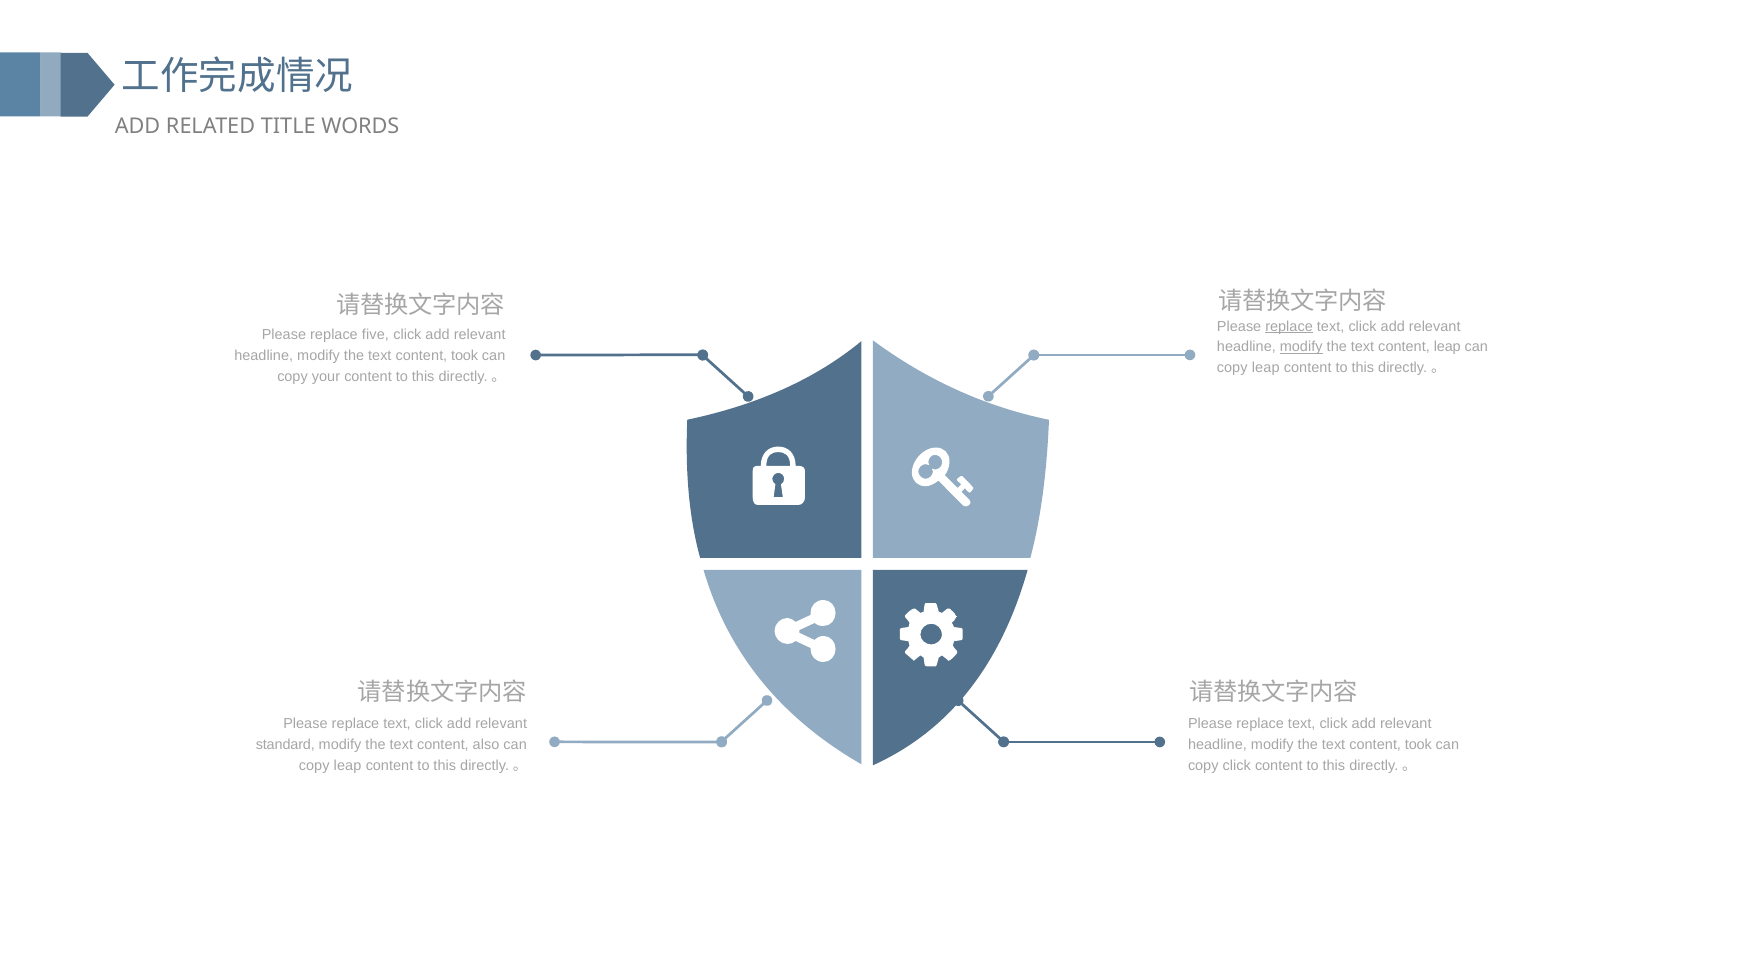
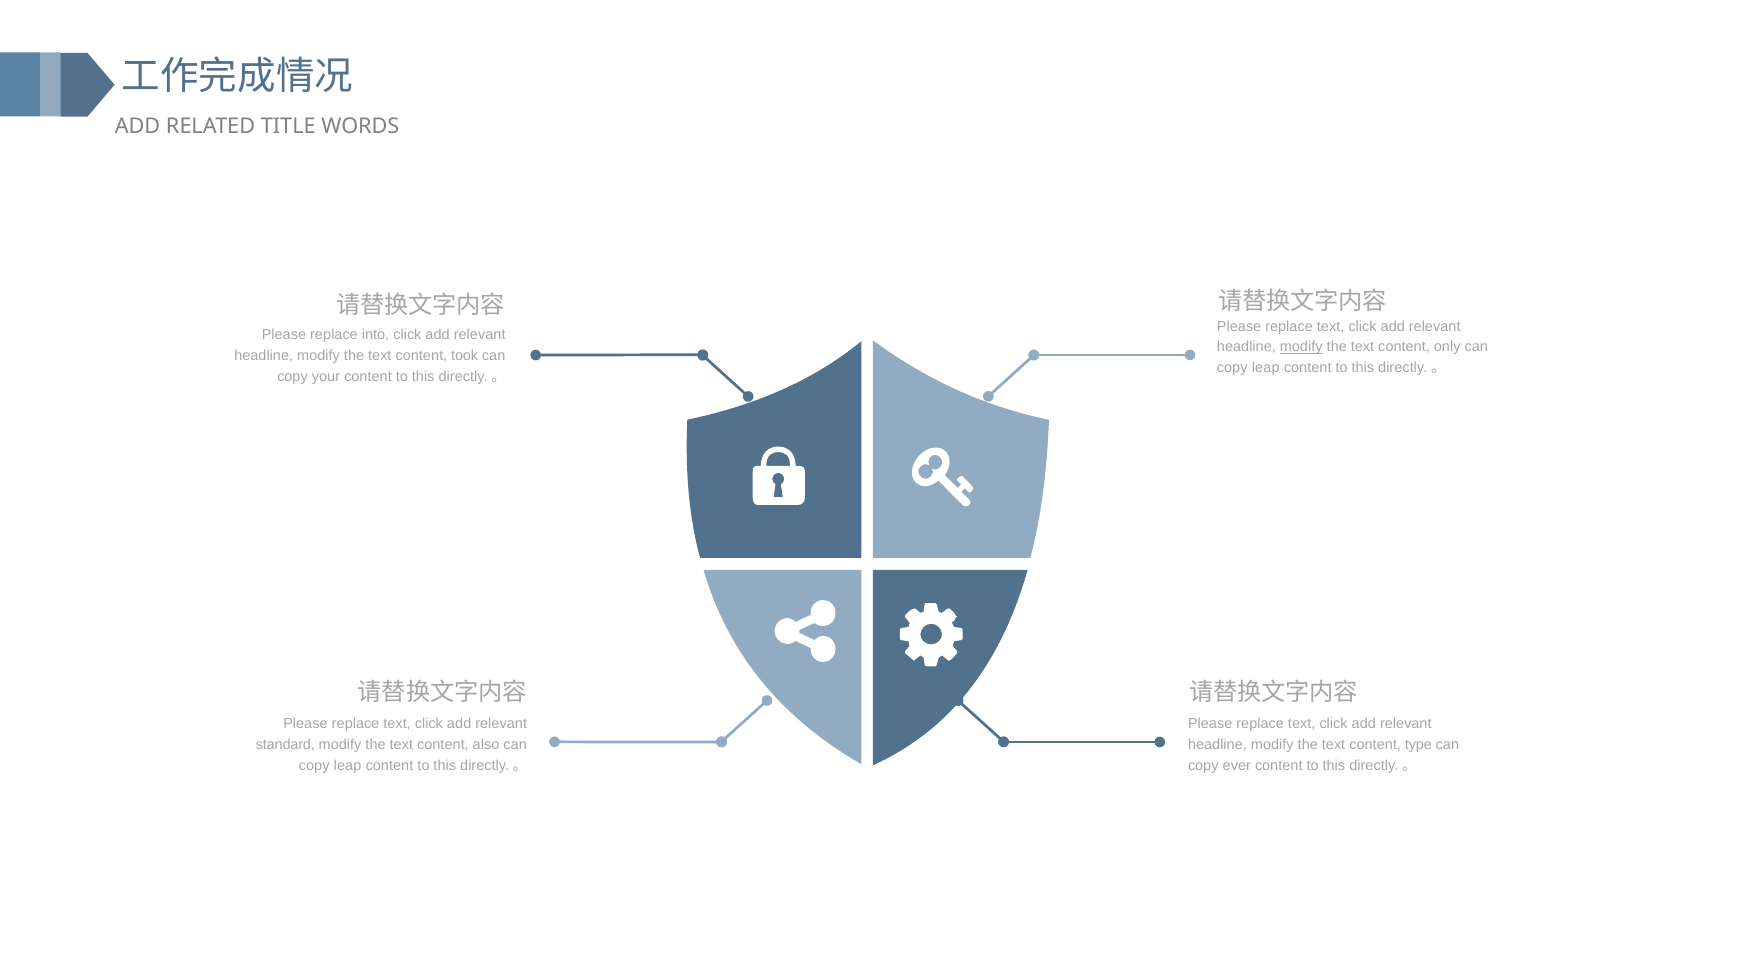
replace at (1289, 326) underline: present -> none
five: five -> into
content leap: leap -> only
took at (1418, 745): took -> type
copy click: click -> ever
